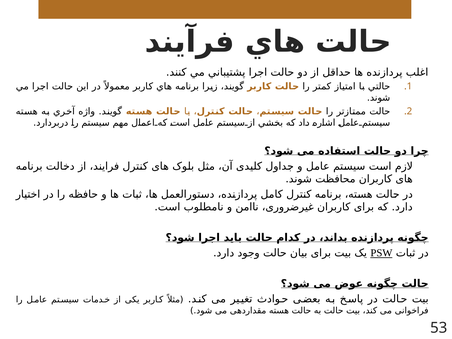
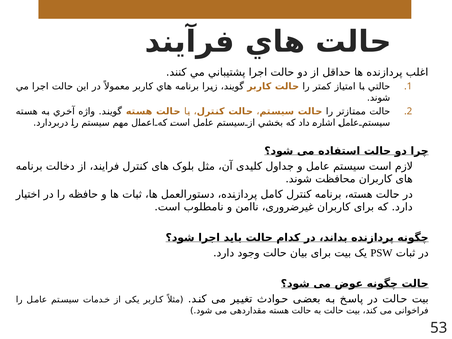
PSW underline: present -> none
